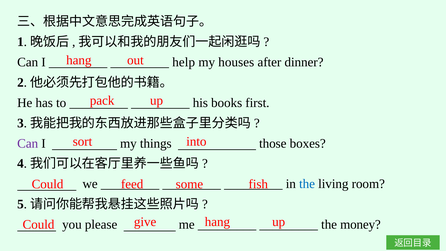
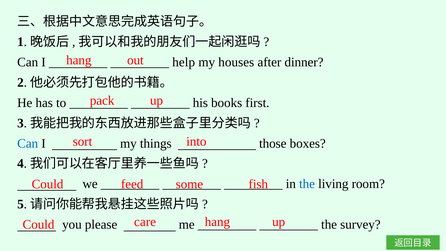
Can at (28, 143) colour: purple -> blue
give: give -> care
money: money -> survey
